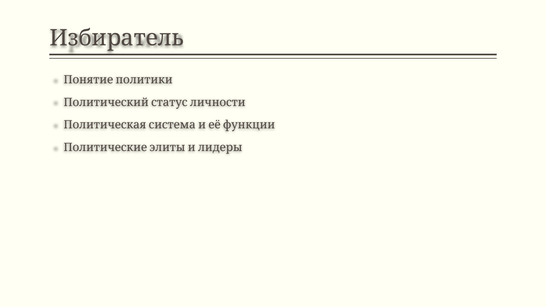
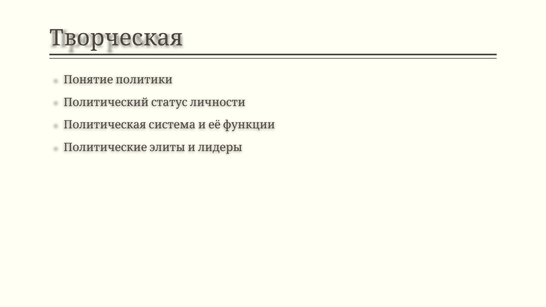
Избиратель: Избиратель -> Творческая
